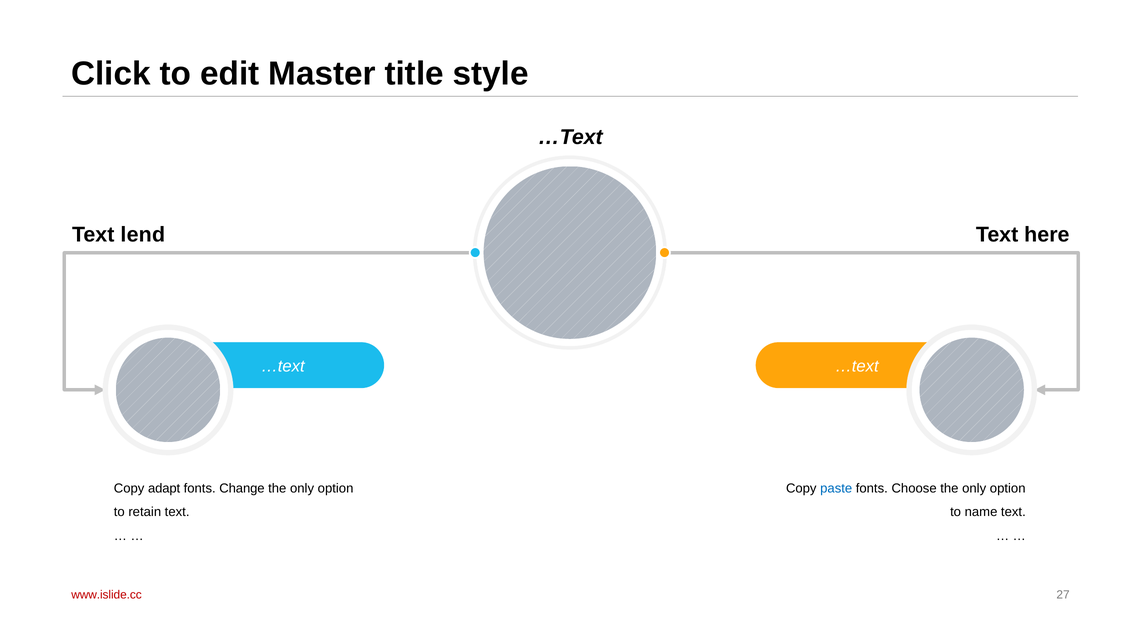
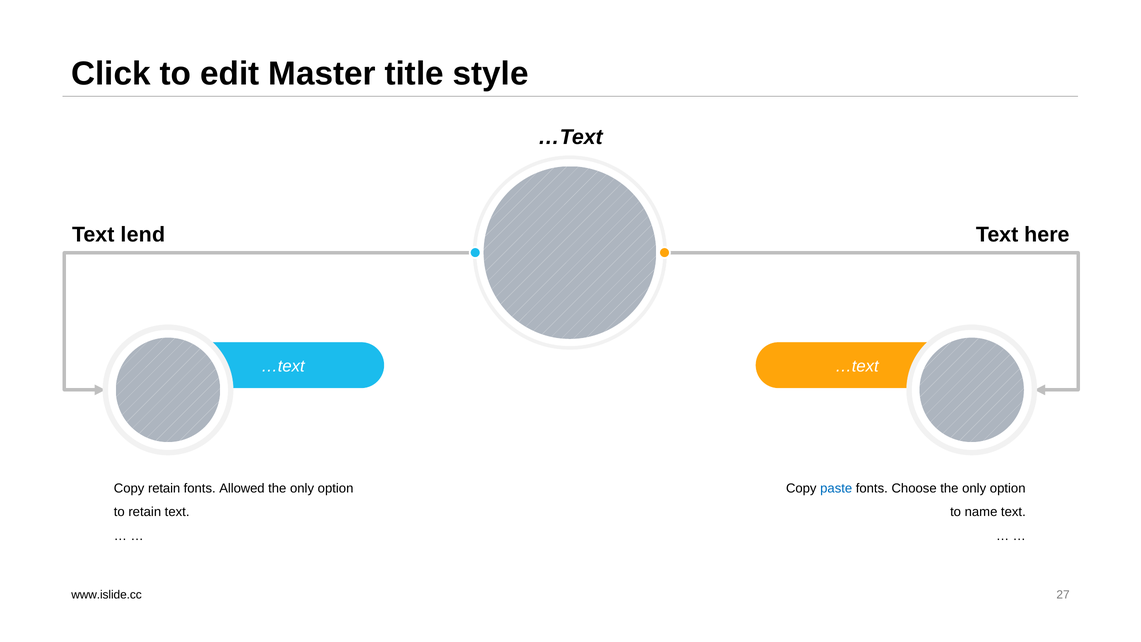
Copy adapt: adapt -> retain
Change: Change -> Allowed
www.islide.cc colour: red -> black
